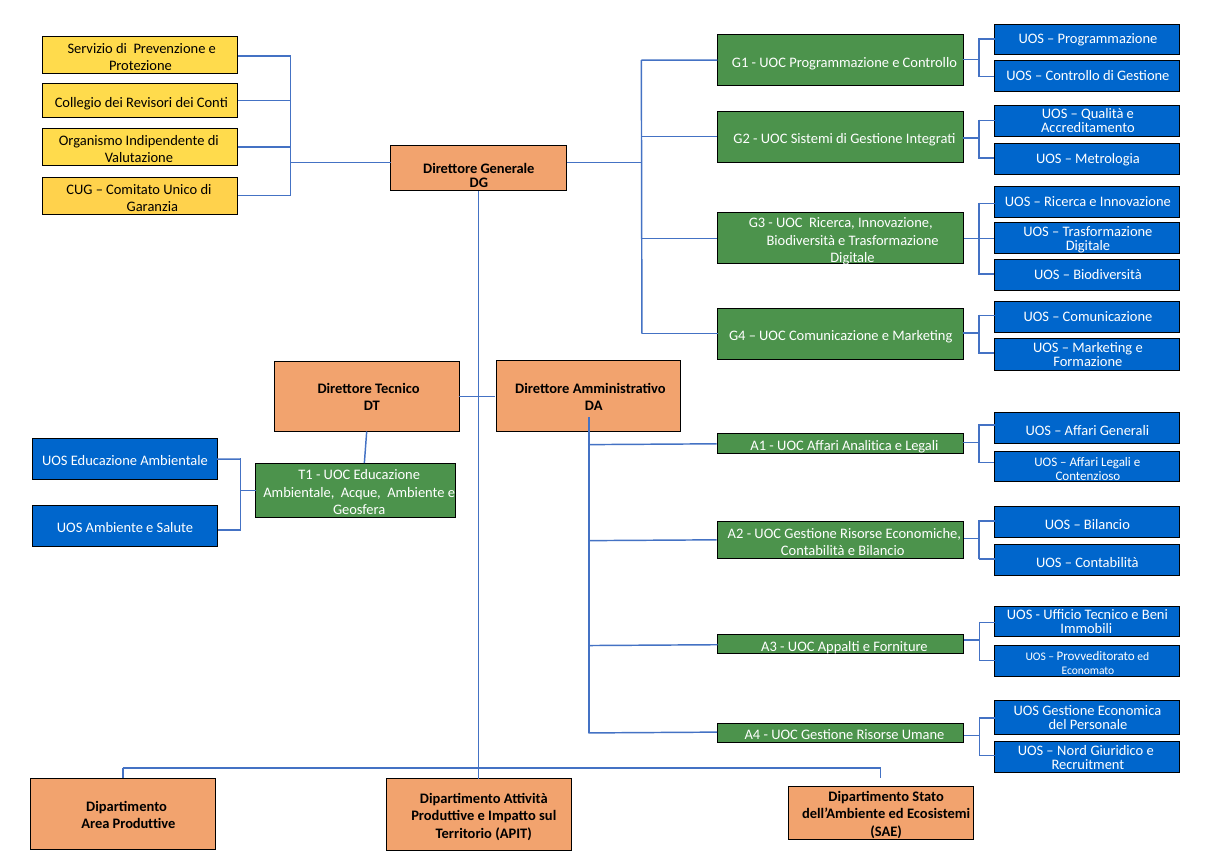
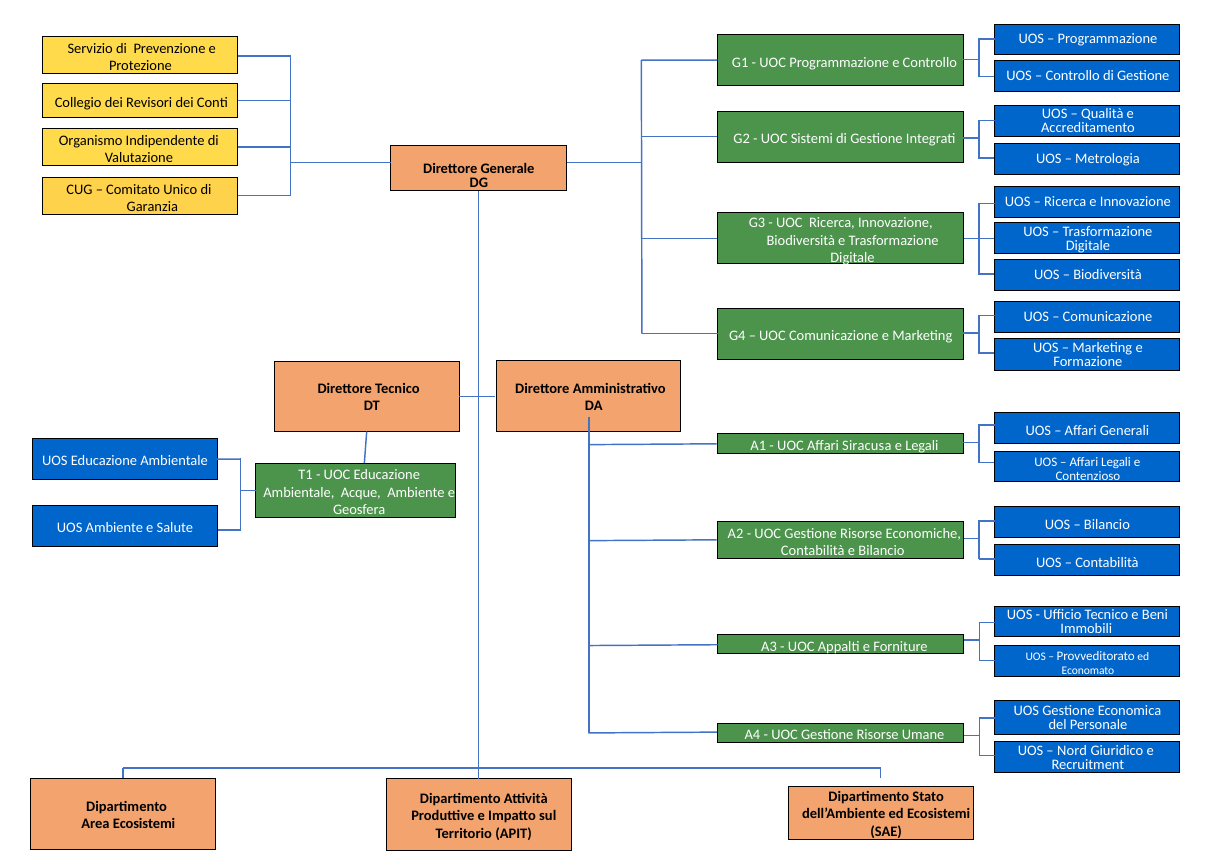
Analitica: Analitica -> Siracusa
Area Produttive: Produttive -> Ecosistemi
